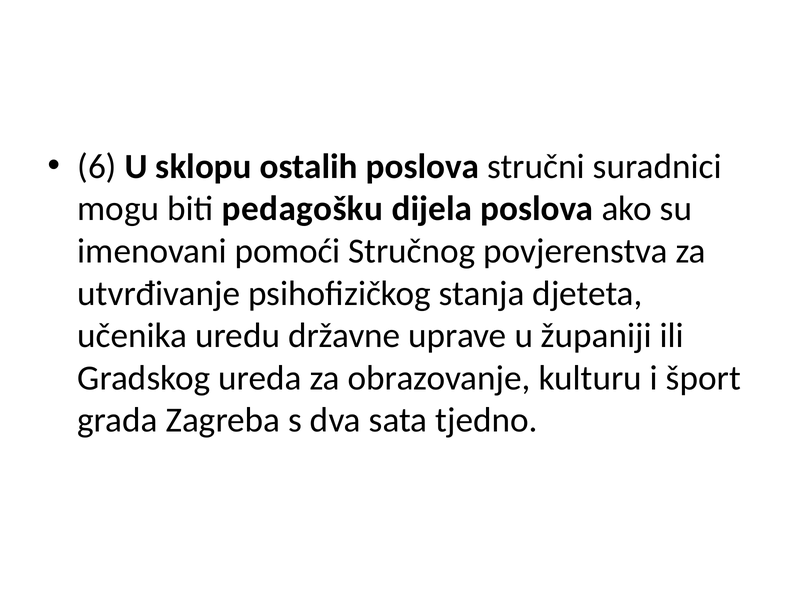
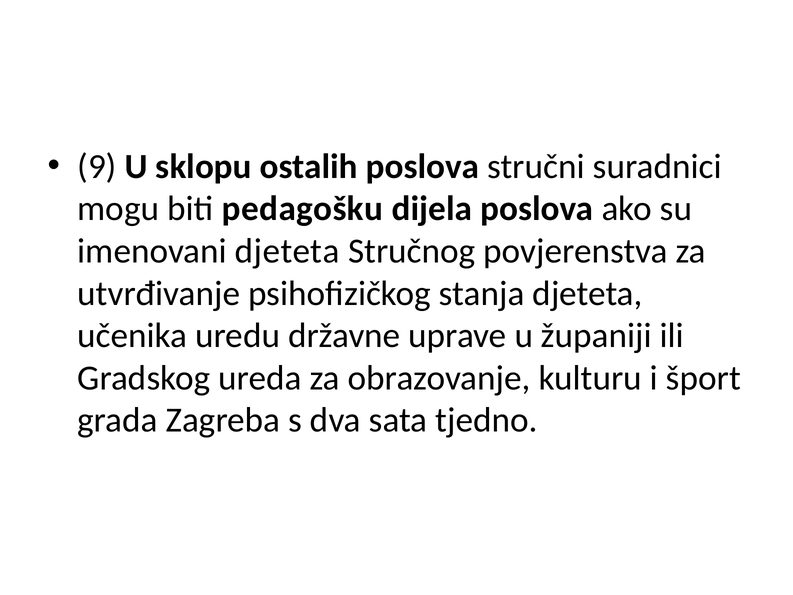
6: 6 -> 9
imenovani pomoći: pomoći -> djeteta
